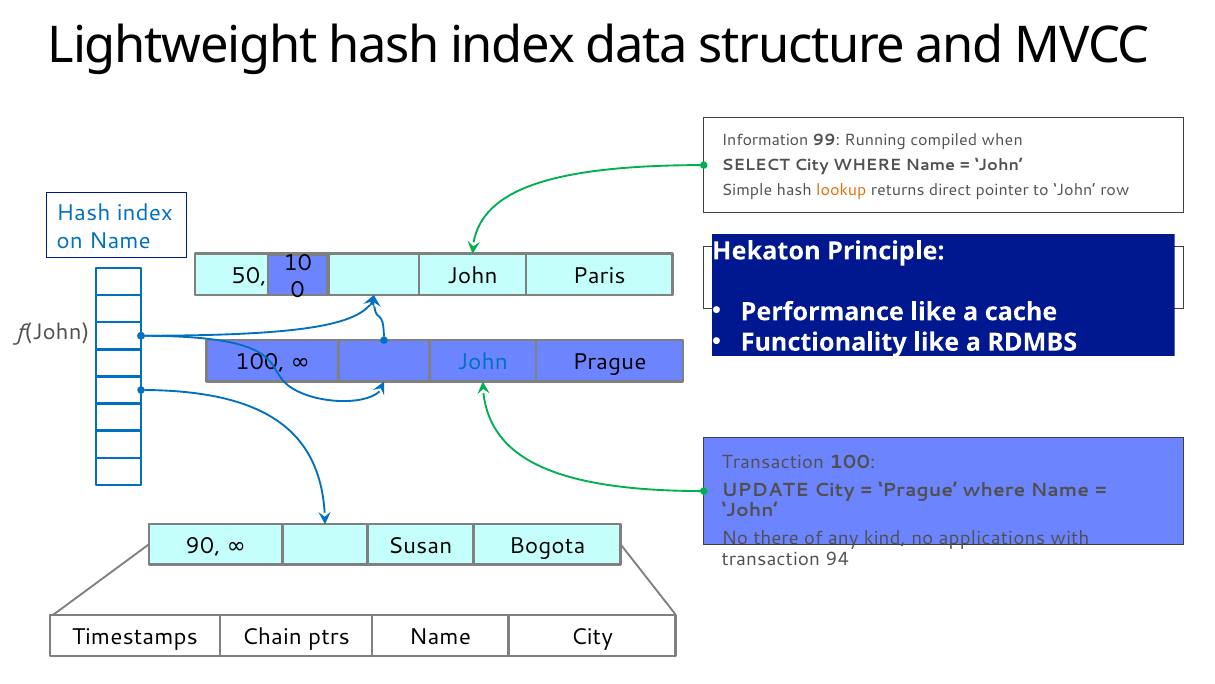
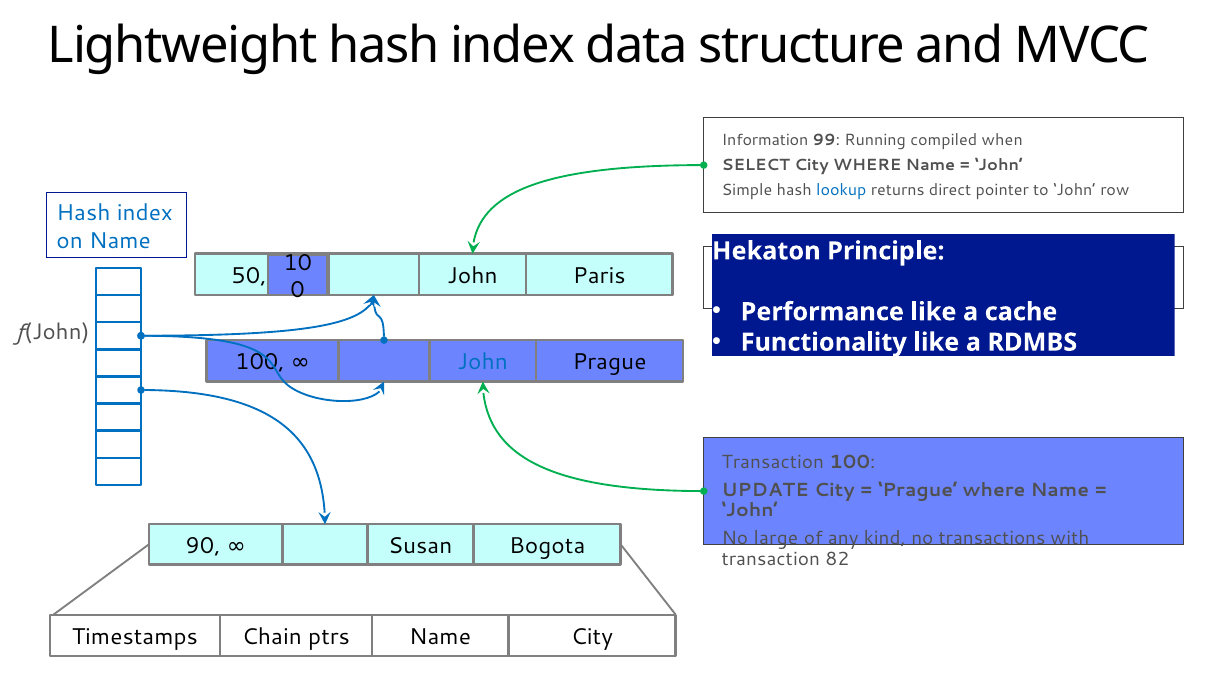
lookup colour: orange -> blue
there: there -> large
applications: applications -> transactions
94: 94 -> 82
